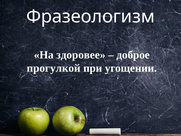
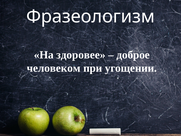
прогулкой: прогулкой -> человеком
